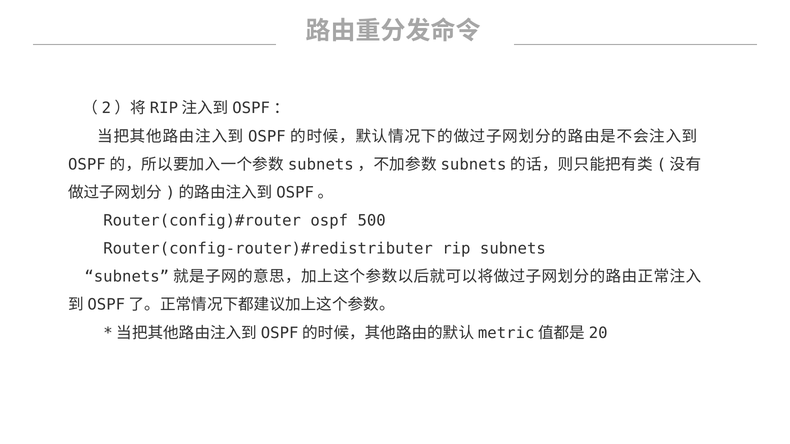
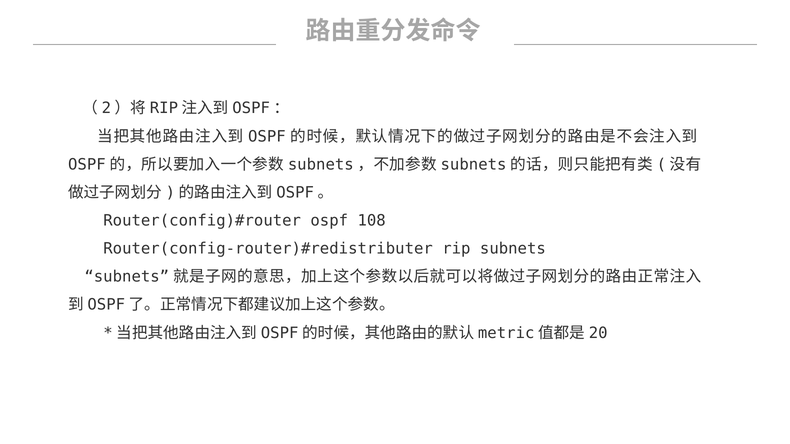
500: 500 -> 108
